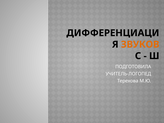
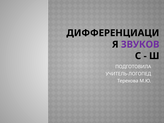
ЗВУКОВ colour: orange -> purple
